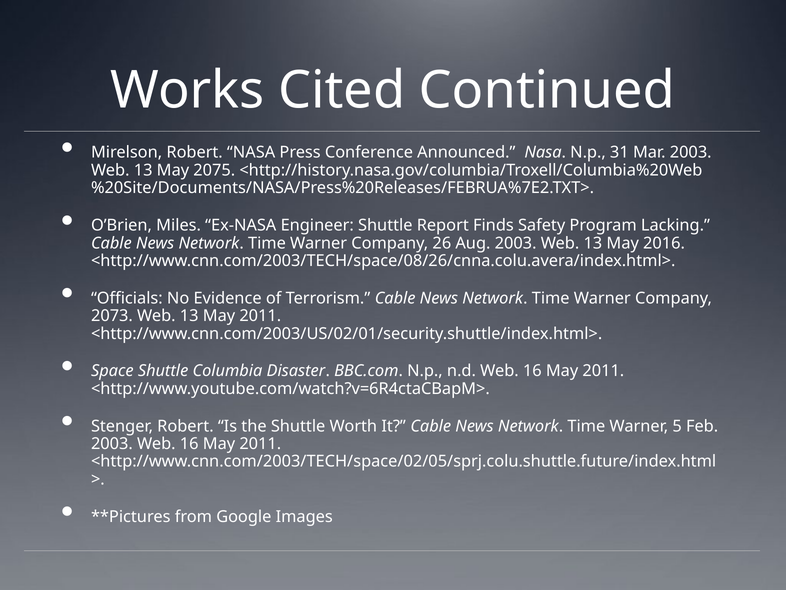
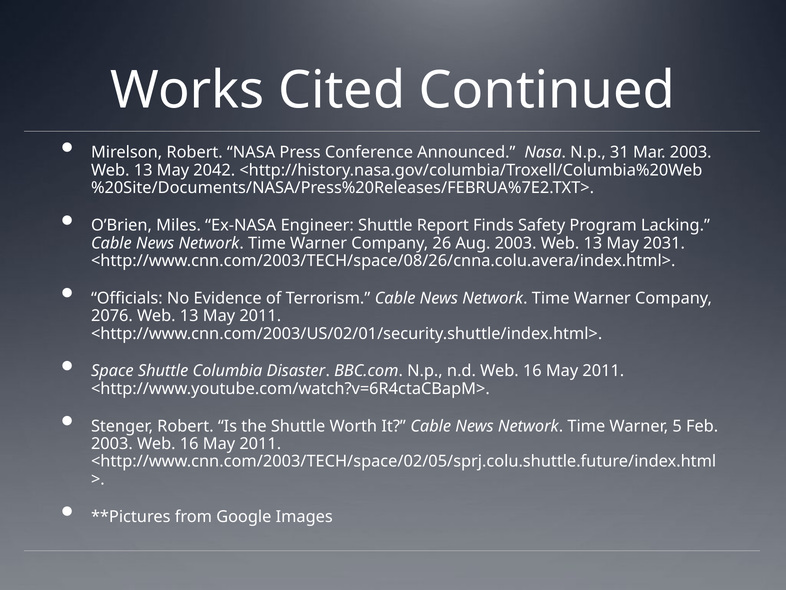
2075: 2075 -> 2042
2016: 2016 -> 2031
2073: 2073 -> 2076
